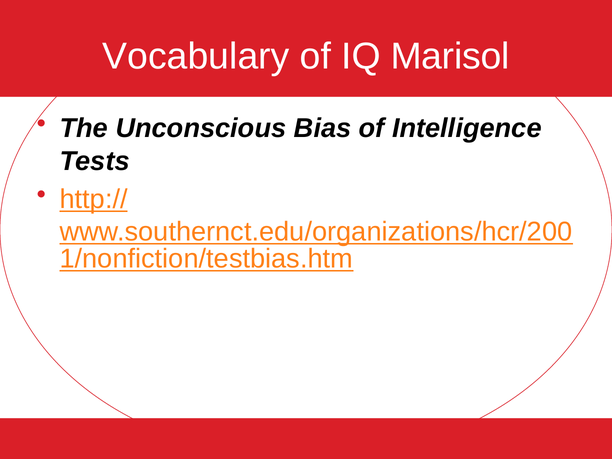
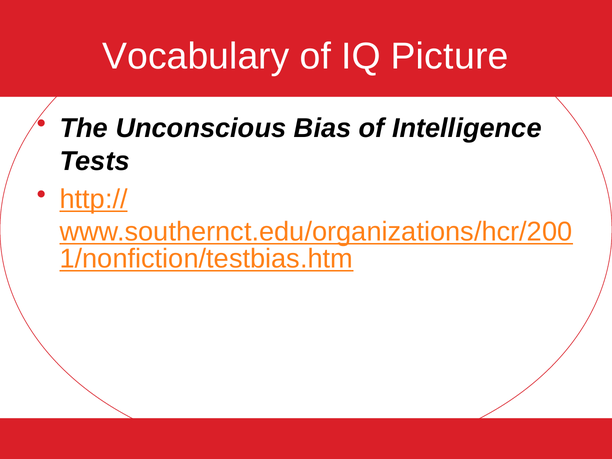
Marisol: Marisol -> Picture
